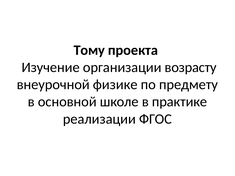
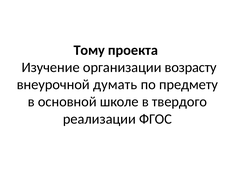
физике: физике -> думать
практике: практике -> твердого
